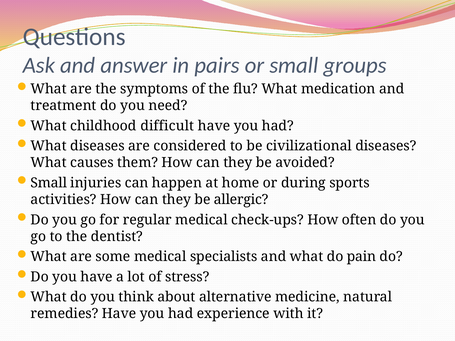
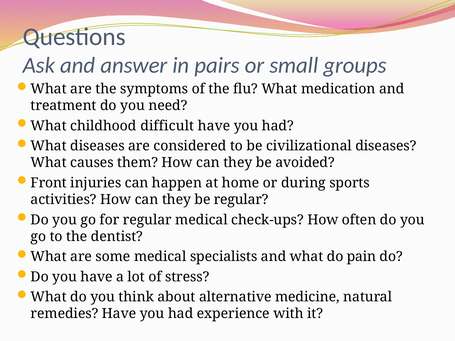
Small at (49, 183): Small -> Front
be allergic: allergic -> regular
